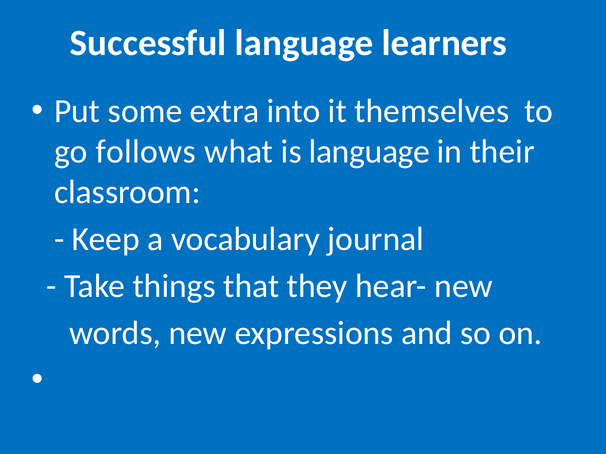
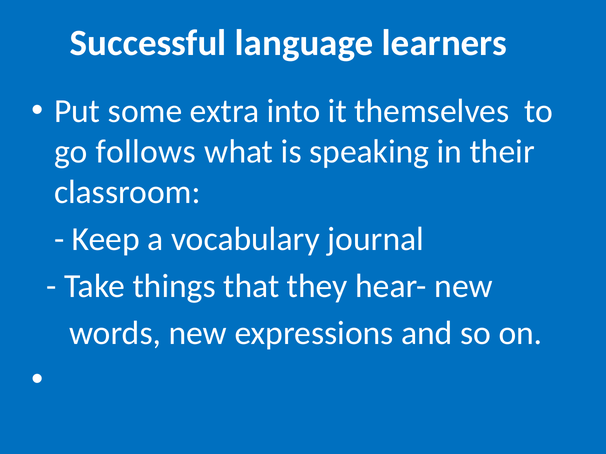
is language: language -> speaking
